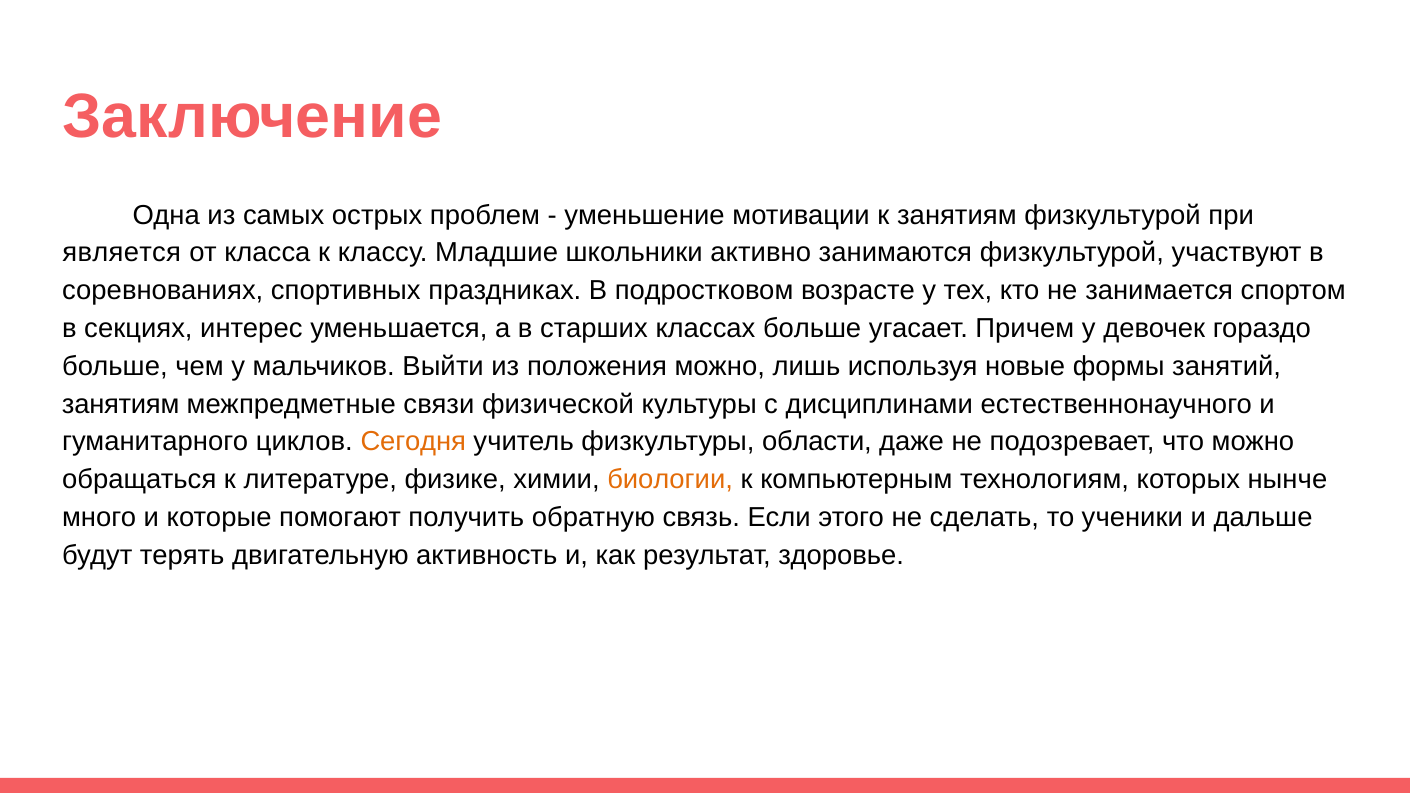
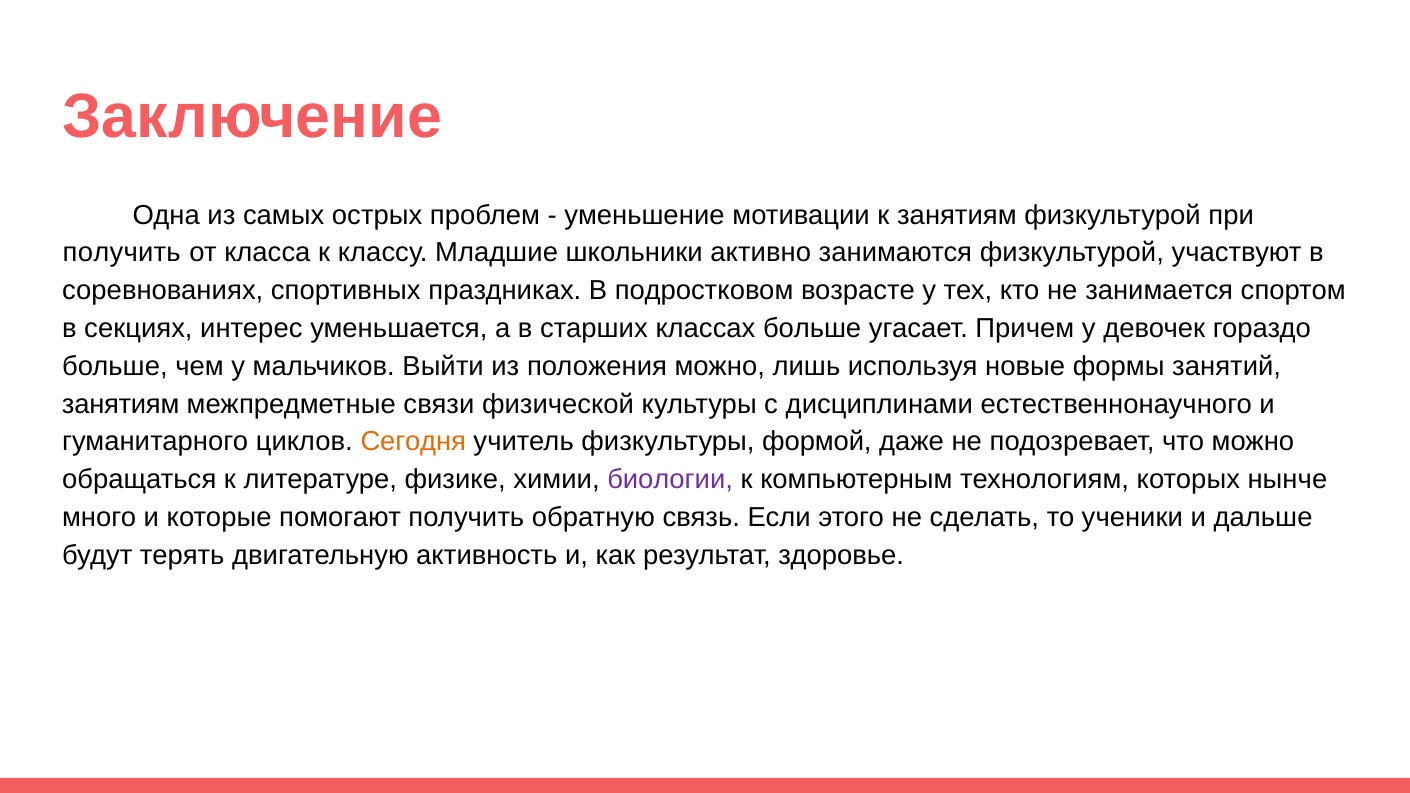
является at (122, 253): является -> получить
области: области -> формой
биологии colour: orange -> purple
